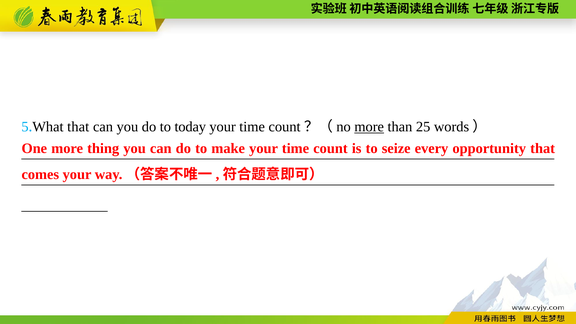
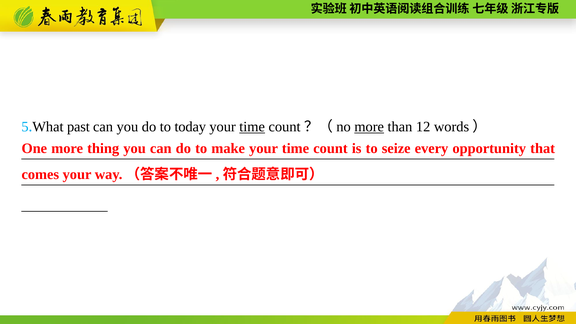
that at (78, 127): that -> past
time at (252, 127) underline: none -> present
25: 25 -> 12
